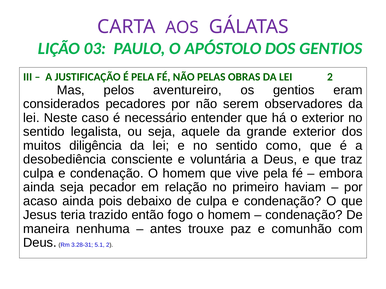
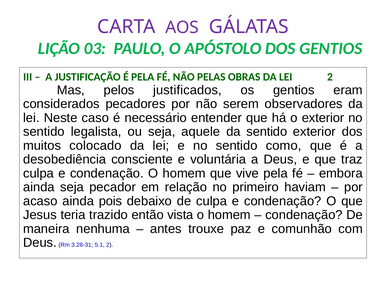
aventureiro: aventureiro -> justificados
da grande: grande -> sentido
diligência: diligência -> colocado
fogo: fogo -> vista
